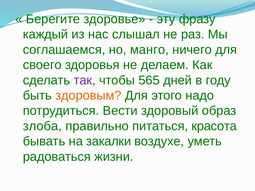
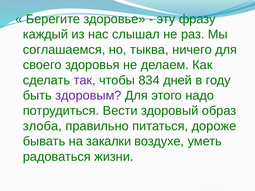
манго: манго -> тыква
565: 565 -> 834
здоровым colour: orange -> purple
красота: красота -> дороже
